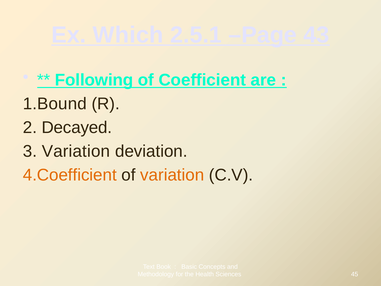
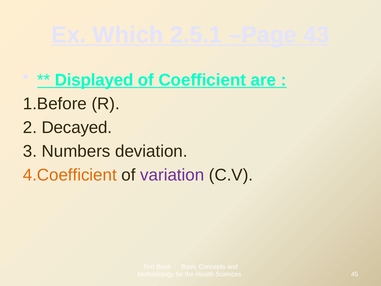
Following: Following -> Displayed
1.Bound: 1.Bound -> 1.Before
3 Variation: Variation -> Numbers
variation at (172, 175) colour: orange -> purple
